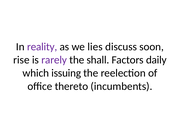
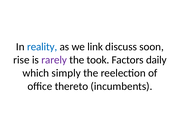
reality colour: purple -> blue
lies: lies -> link
shall: shall -> took
issuing: issuing -> simply
